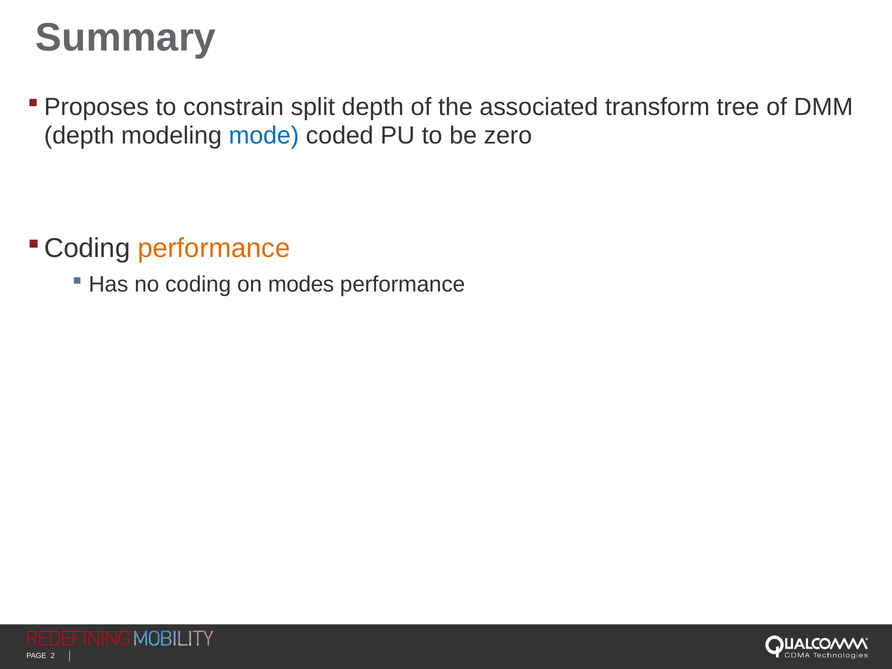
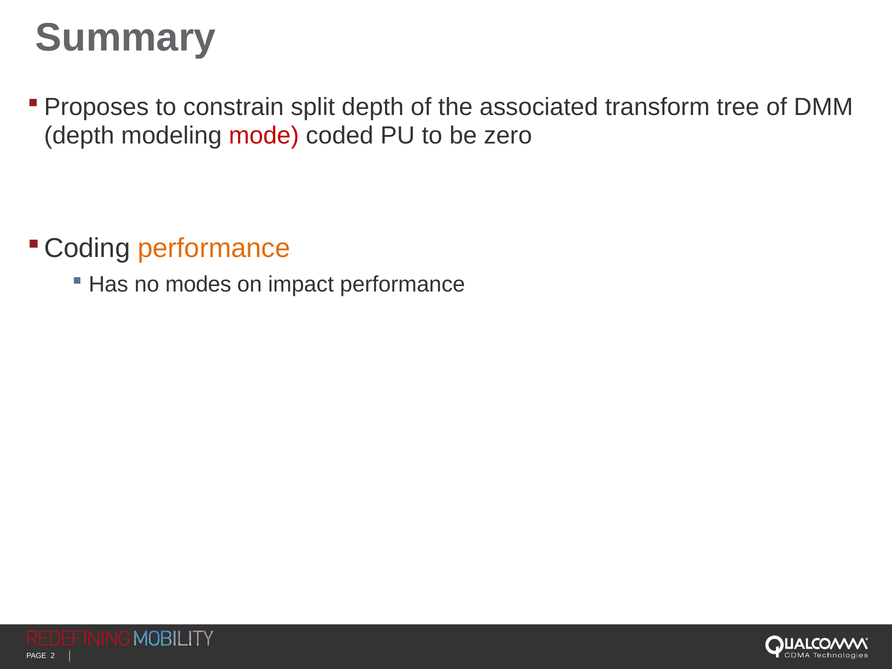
mode colour: blue -> red
coding: coding -> modes
modes: modes -> impact
